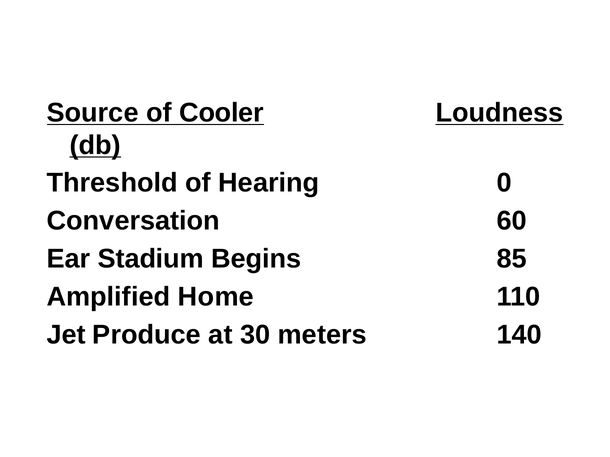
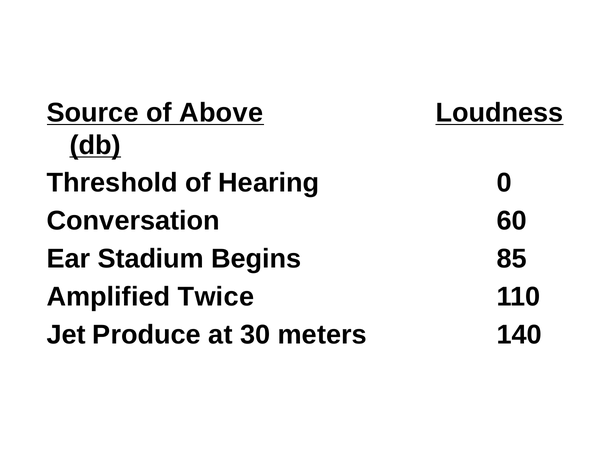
Cooler: Cooler -> Above
Home: Home -> Twice
